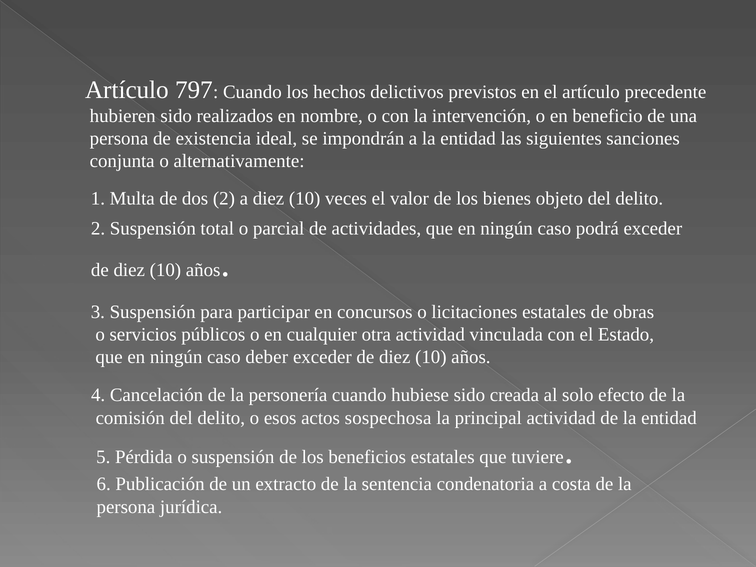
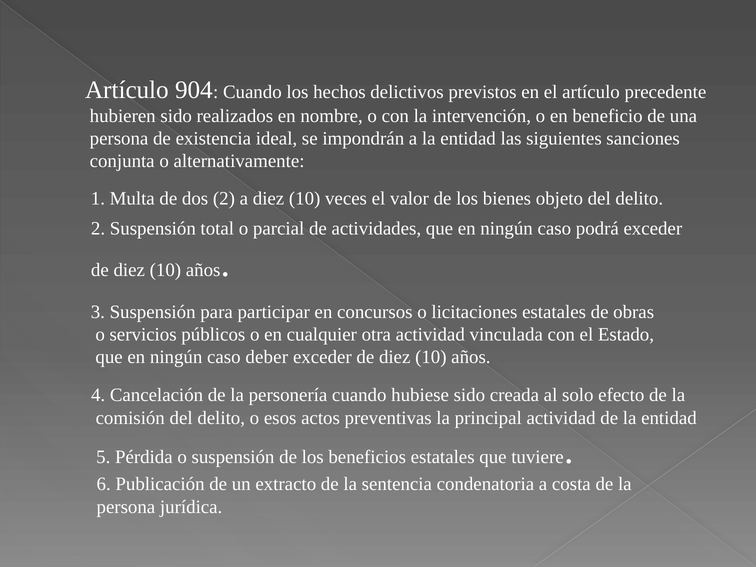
797: 797 -> 904
sospechosa: sospechosa -> preventivas
